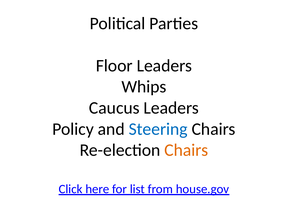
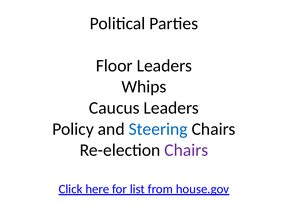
Chairs at (186, 150) colour: orange -> purple
